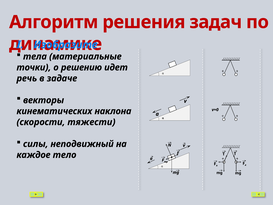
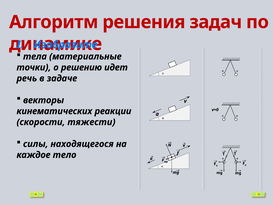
наклона: наклона -> реакции
неподвижный: неподвижный -> находящегося
